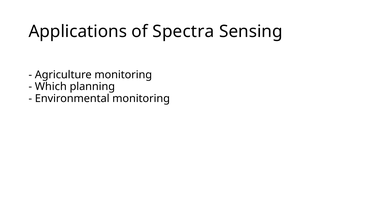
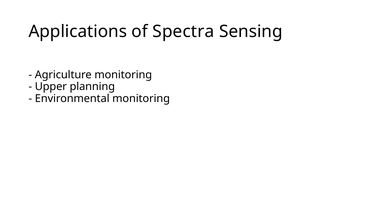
Which: Which -> Upper
